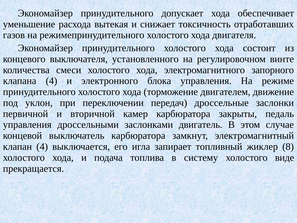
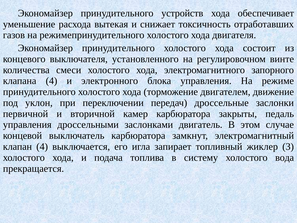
допускает: допускает -> устройств
8: 8 -> 3
виде: виде -> вода
